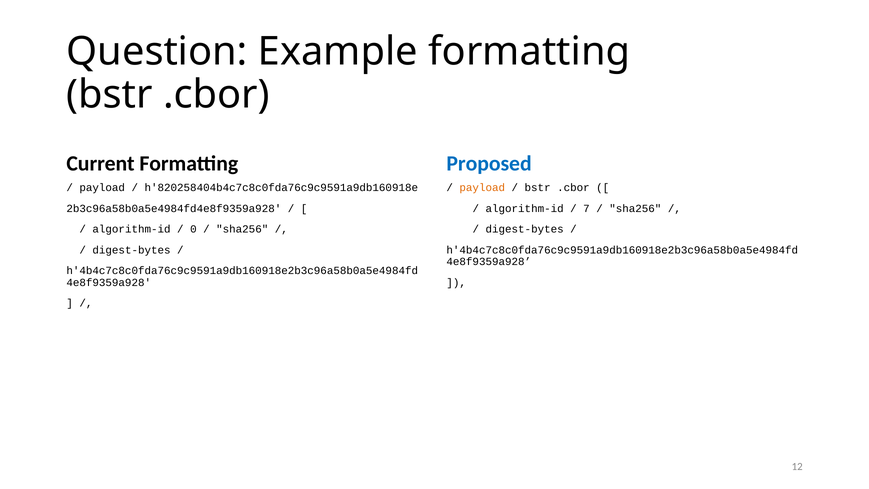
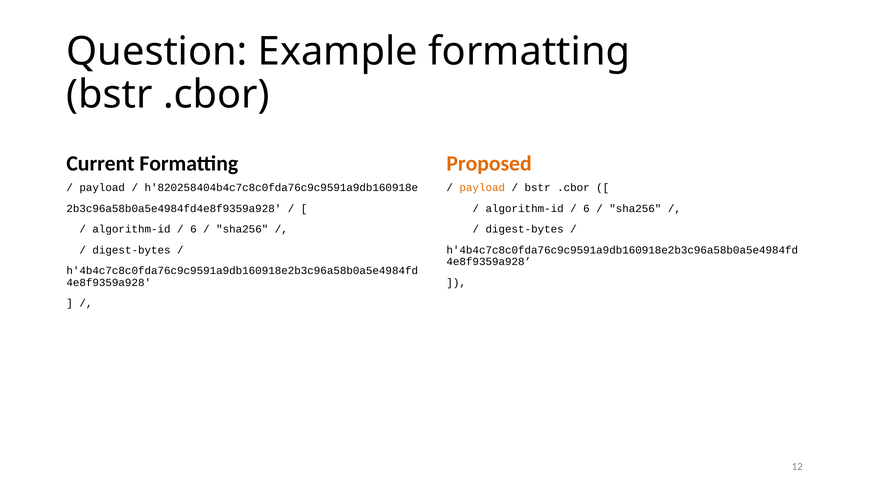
Proposed colour: blue -> orange
7 at (586, 208): 7 -> 6
0 at (193, 229): 0 -> 6
